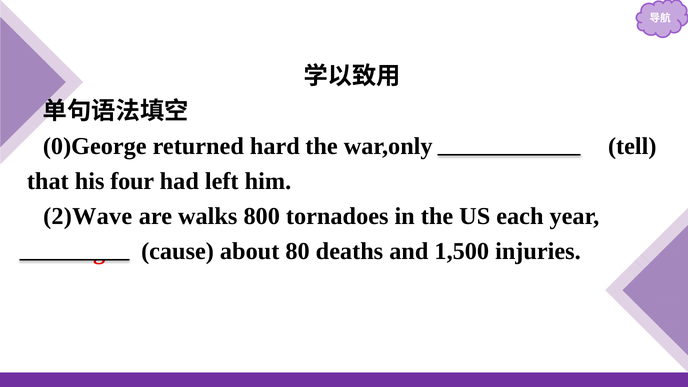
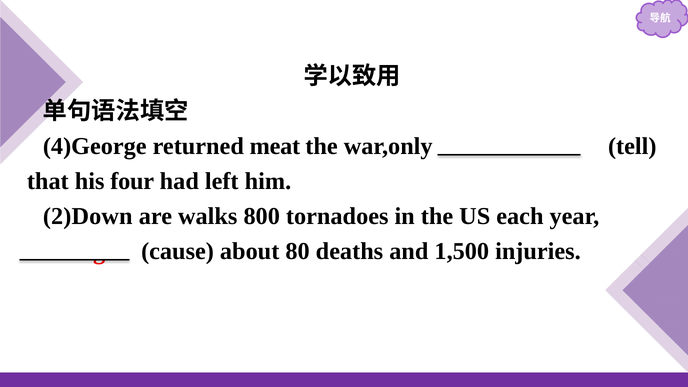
0)George: 0)George -> 4)George
hard: hard -> meat
2)Wave: 2)Wave -> 2)Down
